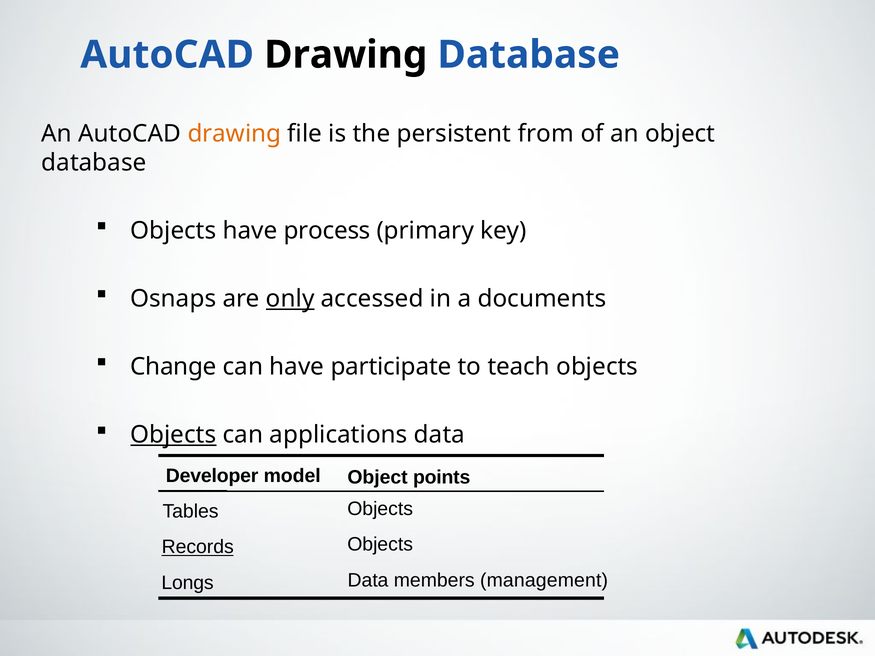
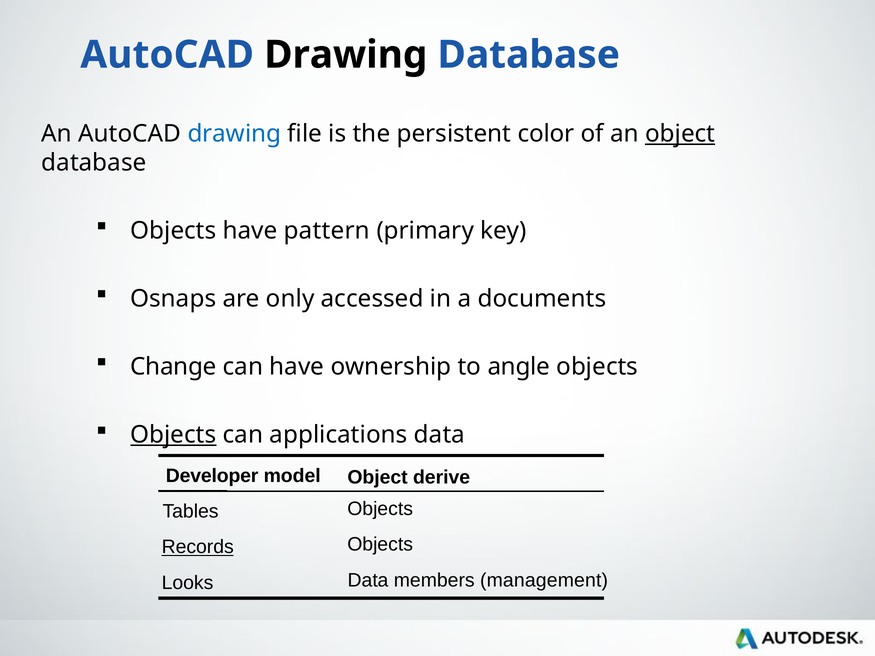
drawing at (234, 134) colour: orange -> blue
from: from -> color
object at (680, 134) underline: none -> present
process: process -> pattern
only underline: present -> none
participate: participate -> ownership
teach: teach -> angle
points: points -> derive
Longs: Longs -> Looks
